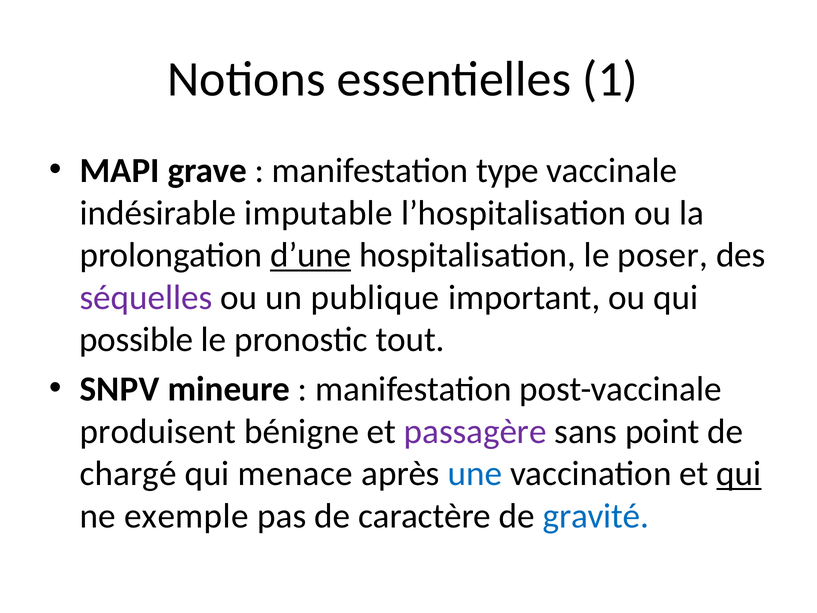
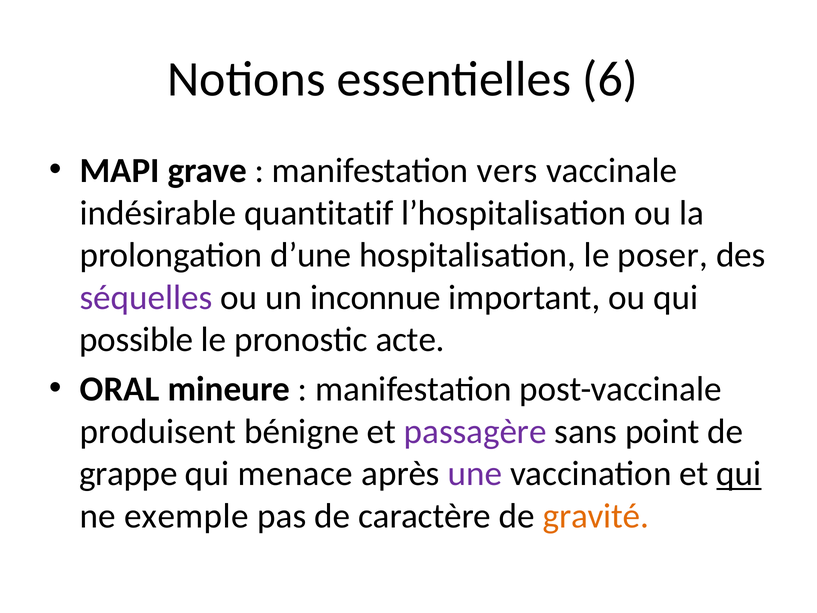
1: 1 -> 6
type: type -> vers
imputable: imputable -> quantitatif
d’une underline: present -> none
publique: publique -> inconnue
tout: tout -> acte
SNPV: SNPV -> ORAL
chargé: chargé -> grappe
une colour: blue -> purple
gravité colour: blue -> orange
